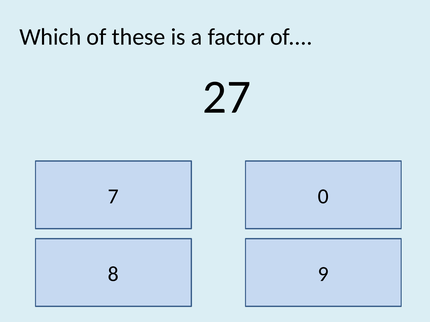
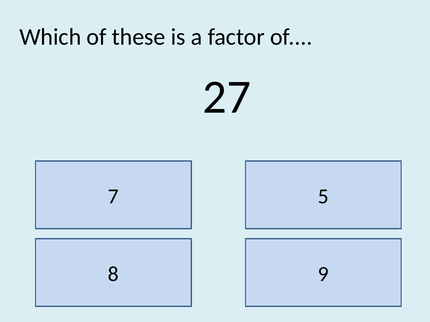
0: 0 -> 5
